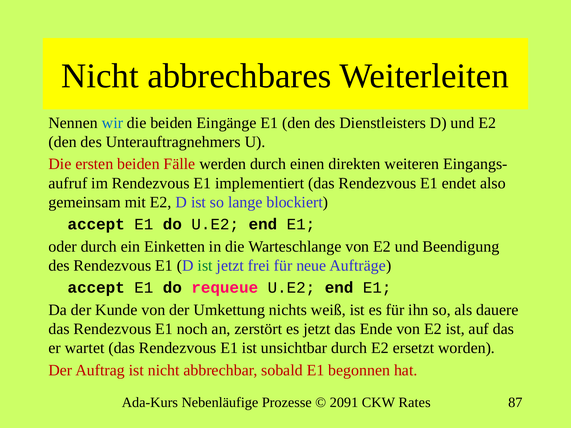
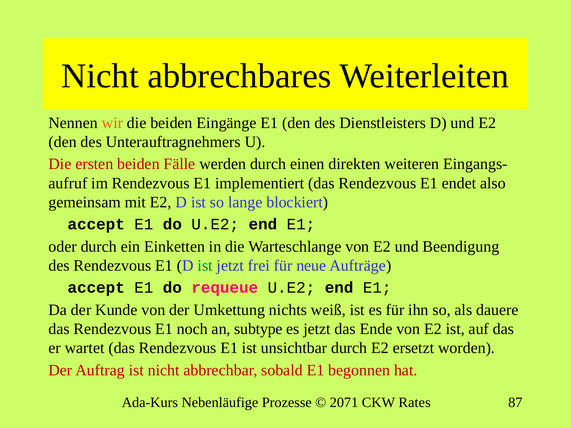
wir colour: blue -> orange
zerstört: zerstört -> subtype
2091: 2091 -> 2071
